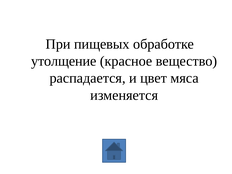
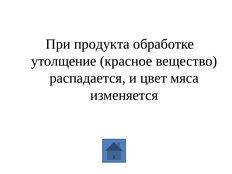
пищевых: пищевых -> продукта
